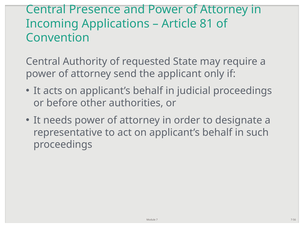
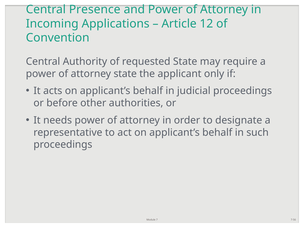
81: 81 -> 12
attorney send: send -> state
